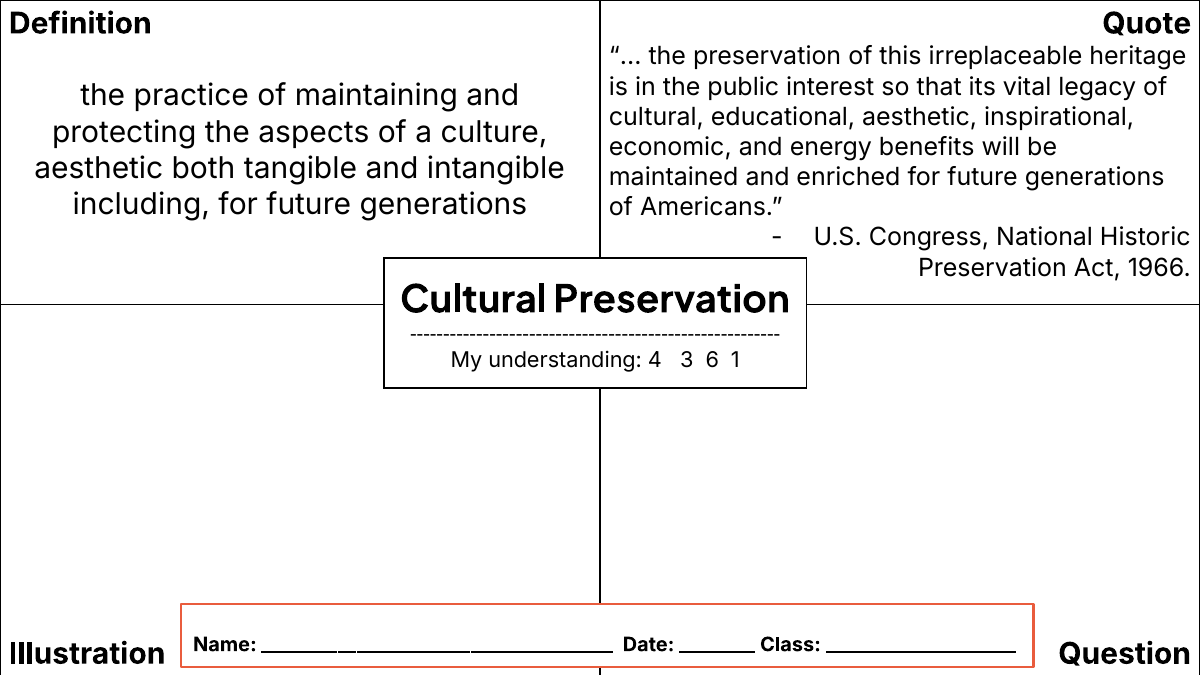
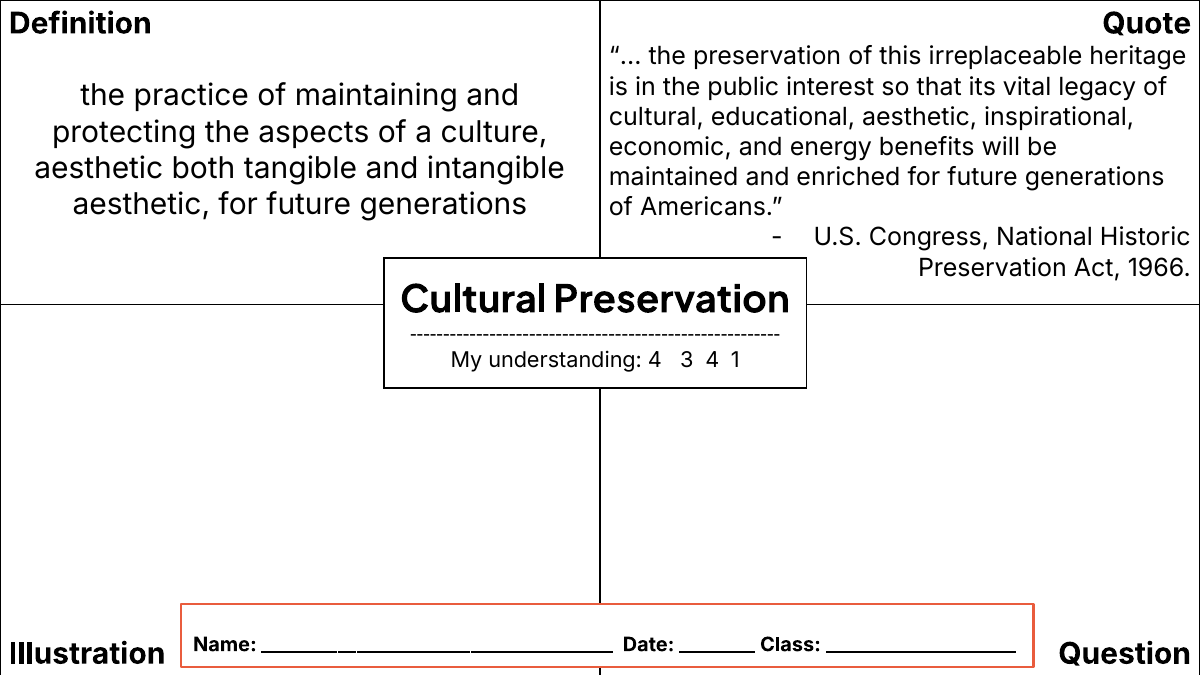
including at (141, 205): including -> aesthetic
3 6: 6 -> 4
